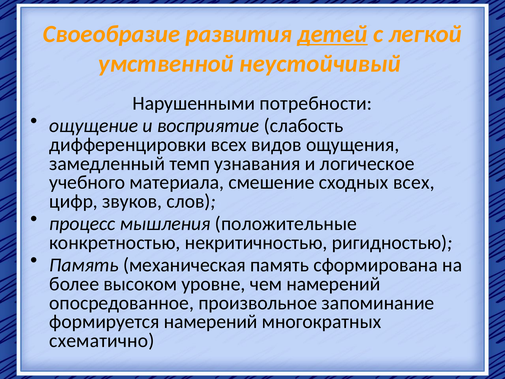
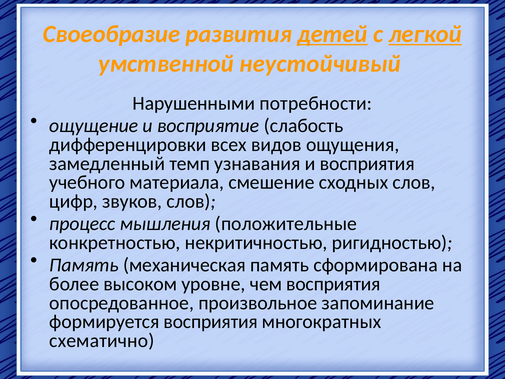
легкой underline: none -> present
и логическое: логическое -> восприятия
сходных всех: всех -> слов
чем намерений: намерений -> восприятия
формируется намерений: намерений -> восприятия
